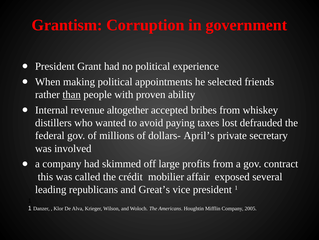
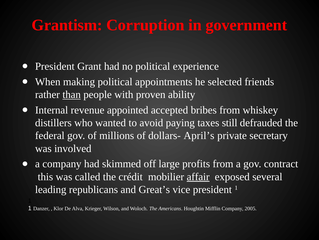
altogether: altogether -> appointed
lost: lost -> still
affair underline: none -> present
